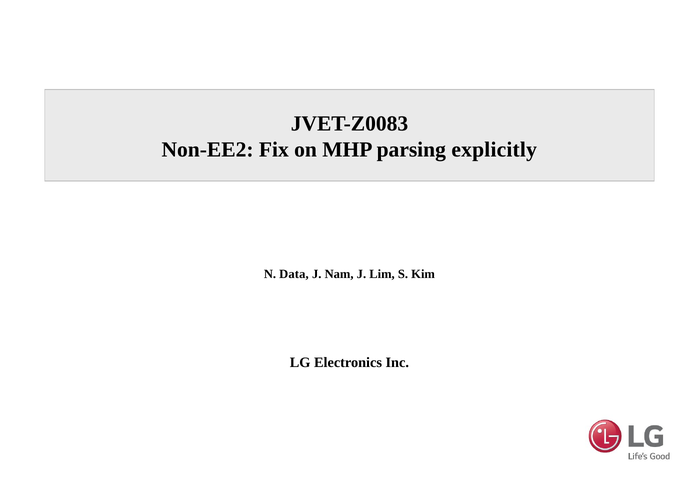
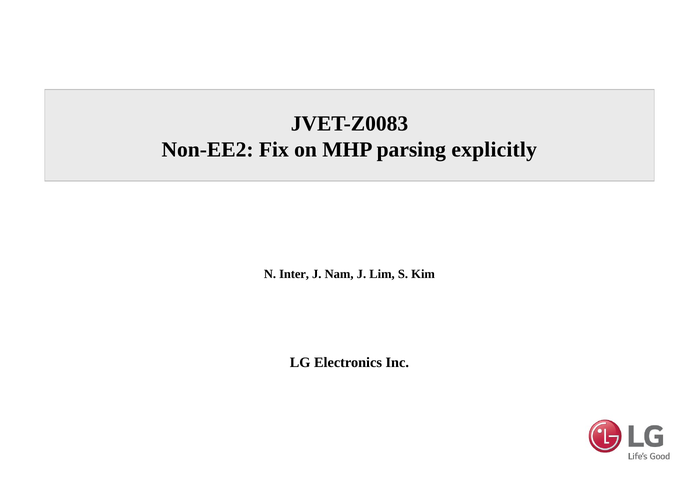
Data: Data -> Inter
